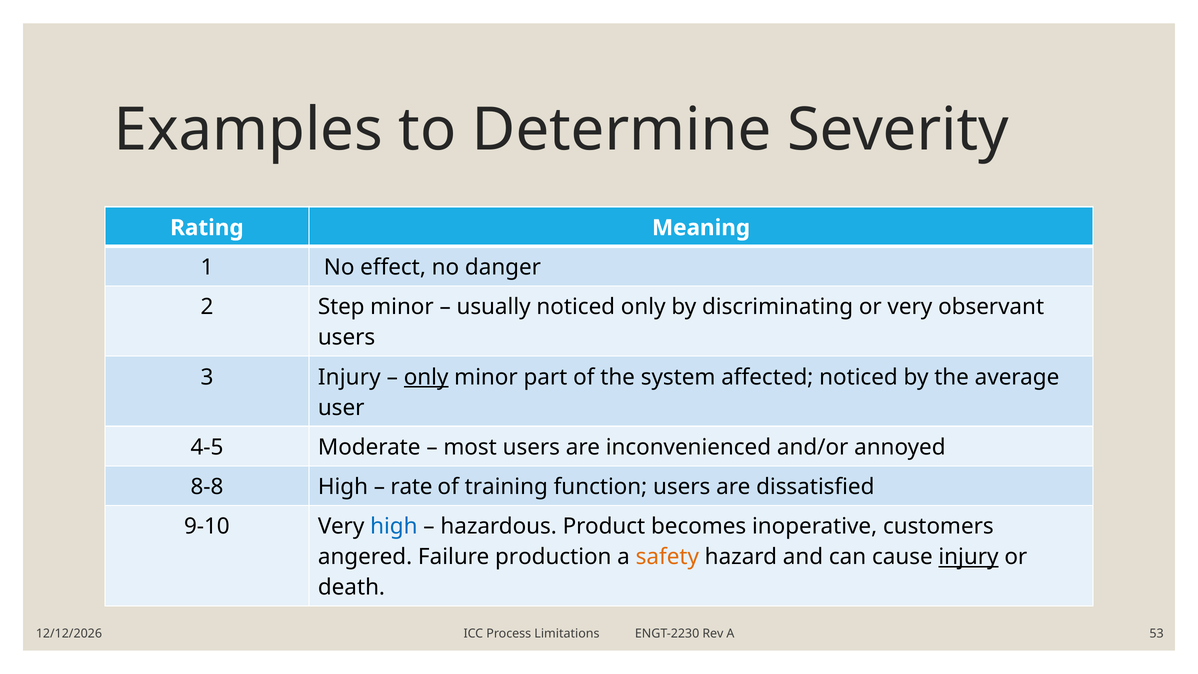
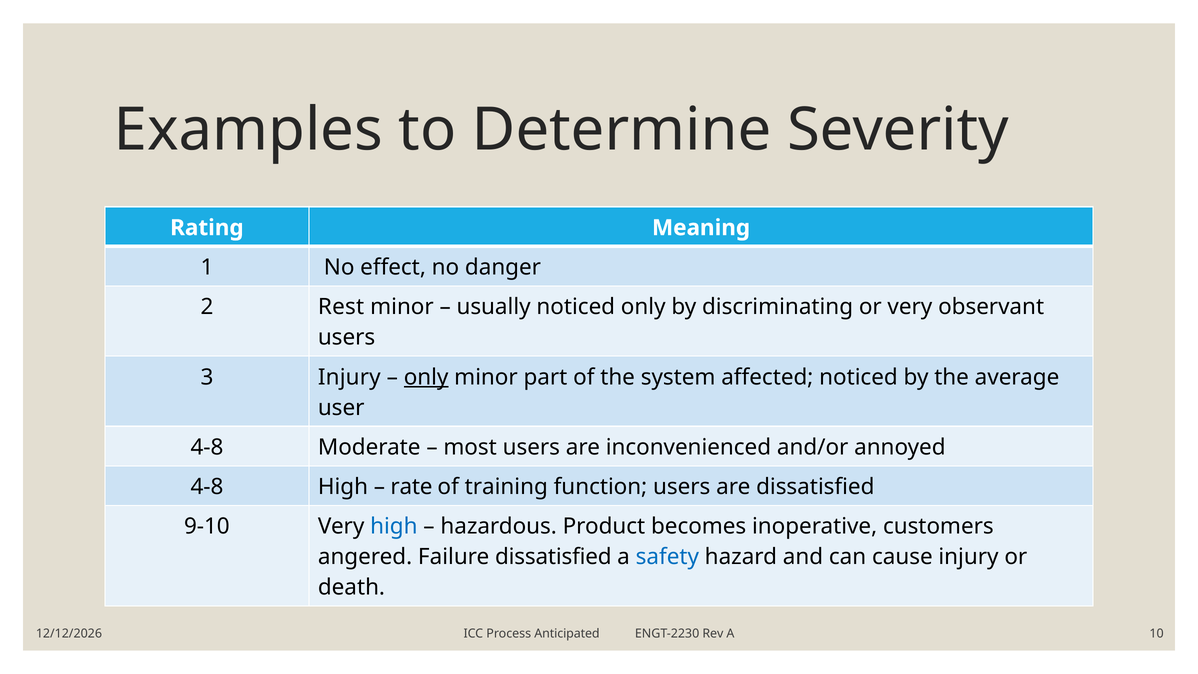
Step: Step -> Rest
4-5 at (207, 447): 4-5 -> 4-8
8-8 at (207, 487): 8-8 -> 4-8
Failure production: production -> dissatisfied
safety colour: orange -> blue
injury at (968, 557) underline: present -> none
Limitations: Limitations -> Anticipated
53: 53 -> 10
